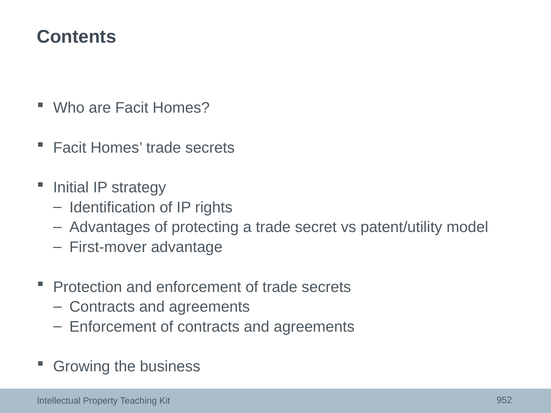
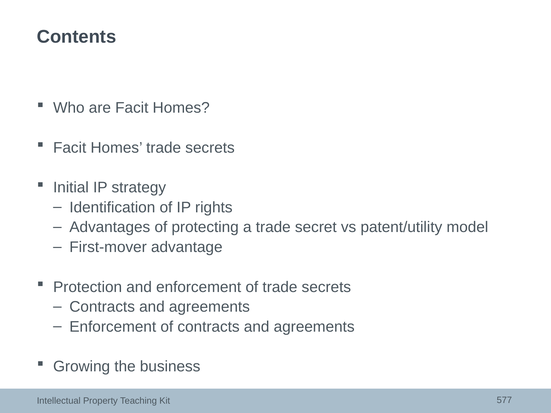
952: 952 -> 577
